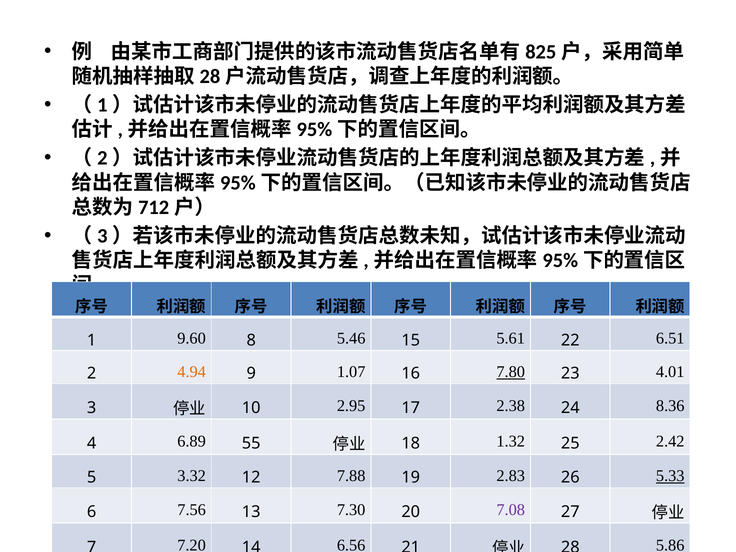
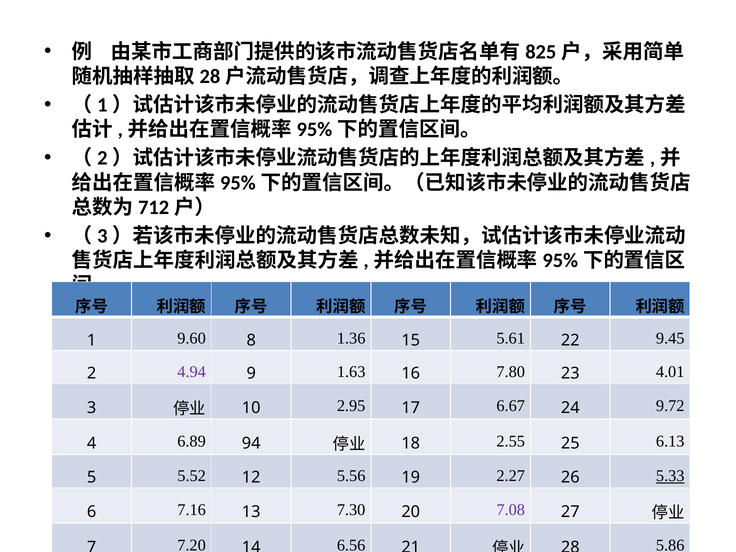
5.46: 5.46 -> 1.36
6.51: 6.51 -> 9.45
4.94 colour: orange -> purple
1.07: 1.07 -> 1.63
7.80 underline: present -> none
2.38: 2.38 -> 6.67
8.36: 8.36 -> 9.72
55: 55 -> 94
1.32: 1.32 -> 2.55
2.42: 2.42 -> 6.13
3.32: 3.32 -> 5.52
7.88: 7.88 -> 5.56
2.83: 2.83 -> 2.27
7.56: 7.56 -> 7.16
